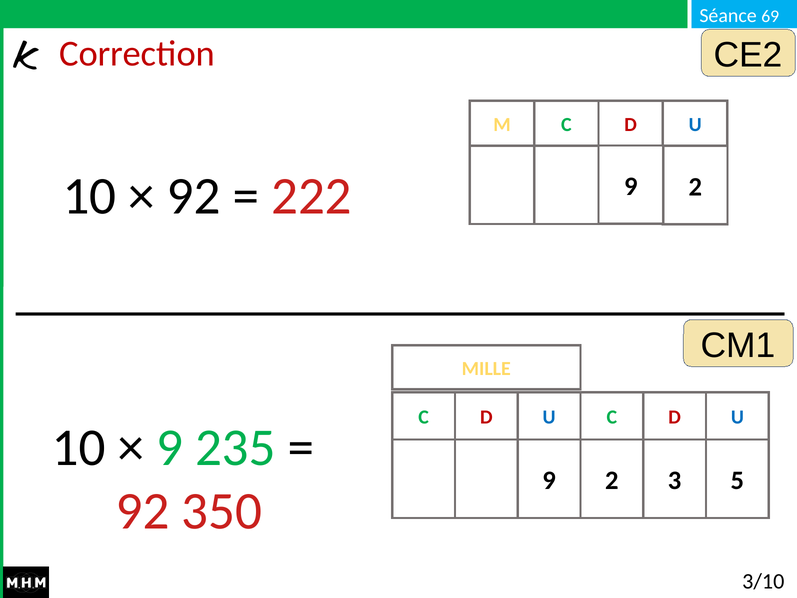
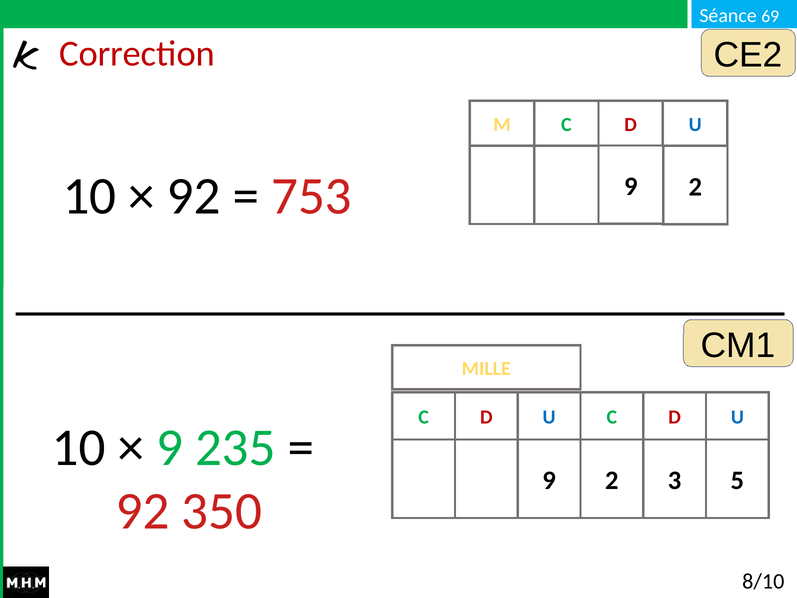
222: 222 -> 753
3/10: 3/10 -> 8/10
